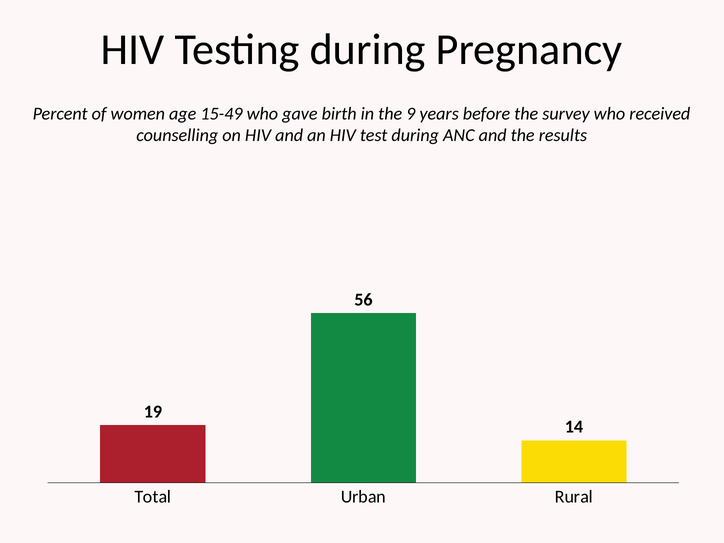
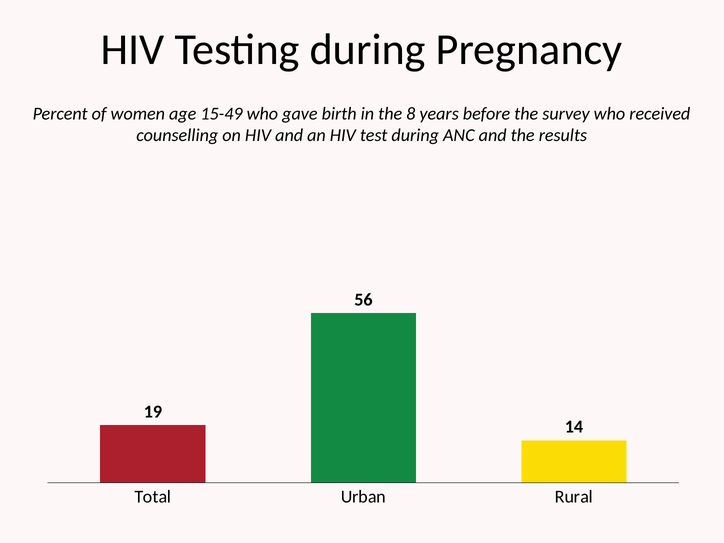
9: 9 -> 8
